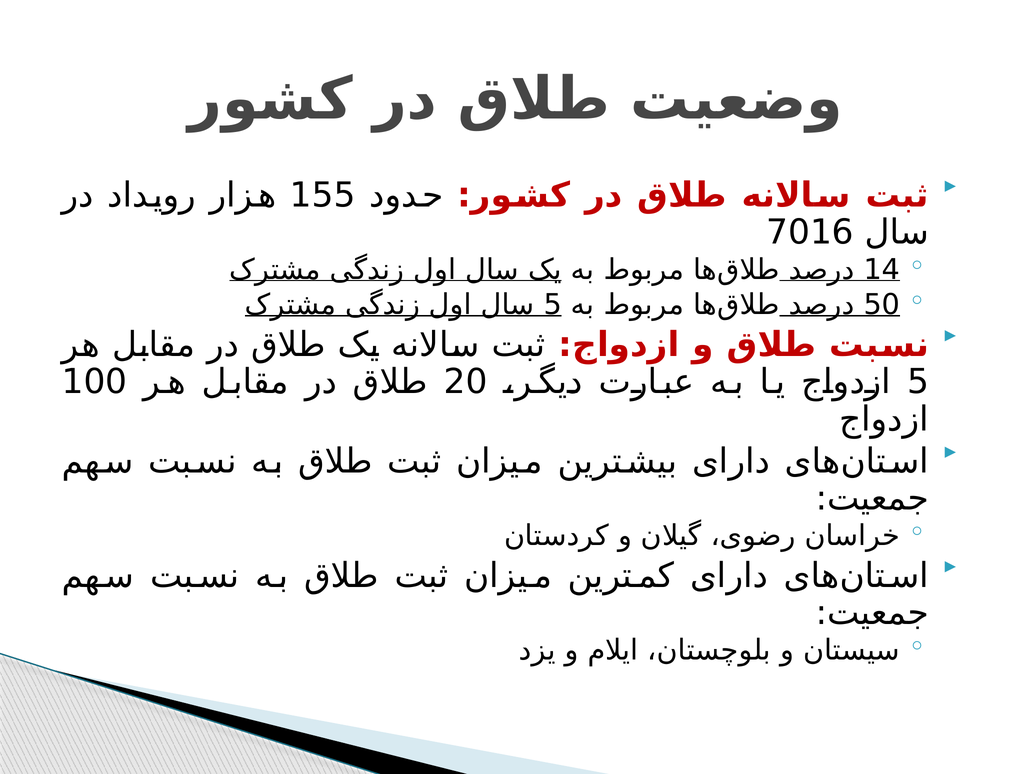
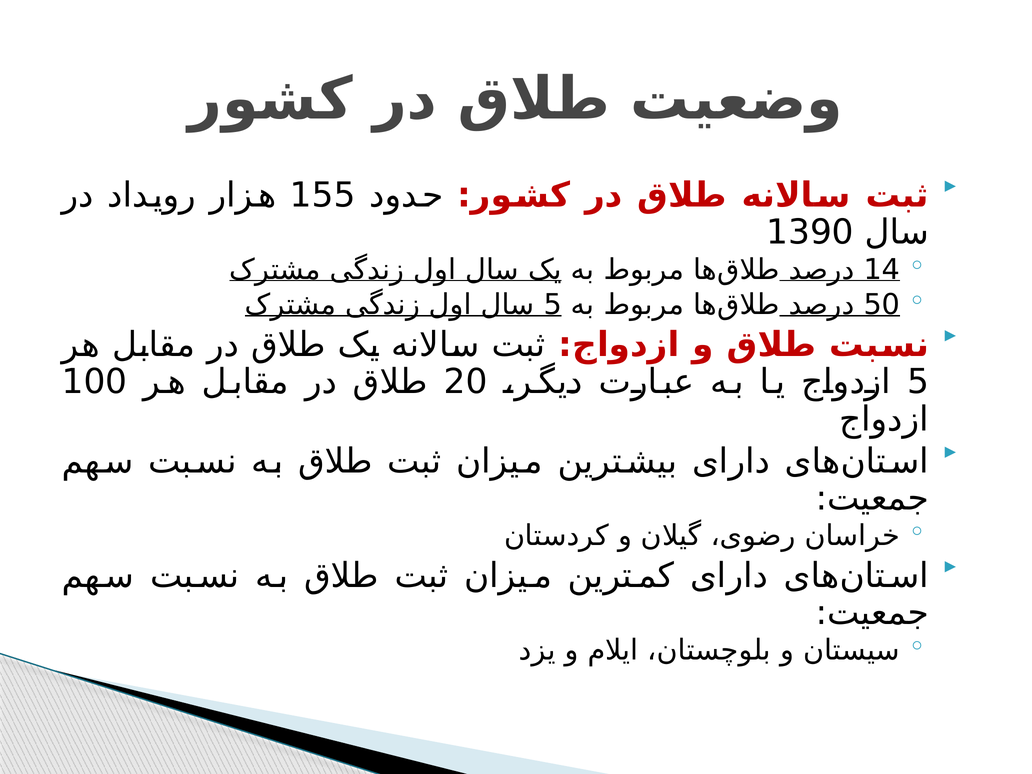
7016: 7016 -> 1390
